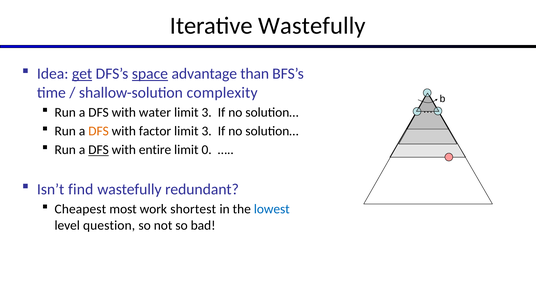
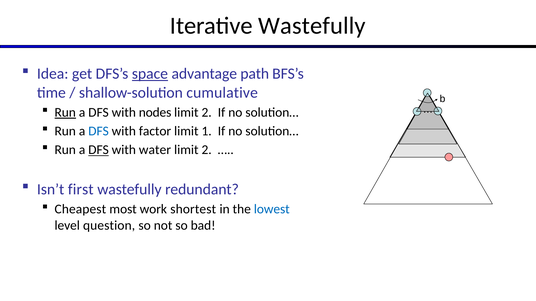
get underline: present -> none
than: than -> path
complexity: complexity -> cumulative
Run at (65, 113) underline: none -> present
water: water -> nodes
3 at (207, 113): 3 -> 2
DFS at (99, 131) colour: orange -> blue
3 at (207, 131): 3 -> 1
entire: entire -> water
0 at (207, 150): 0 -> 2
find: find -> first
